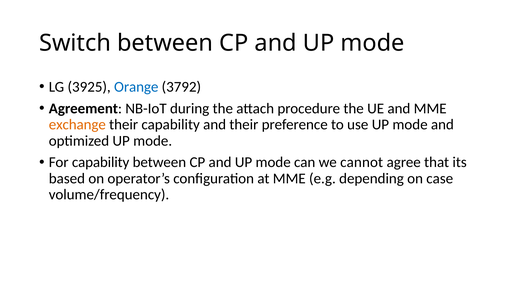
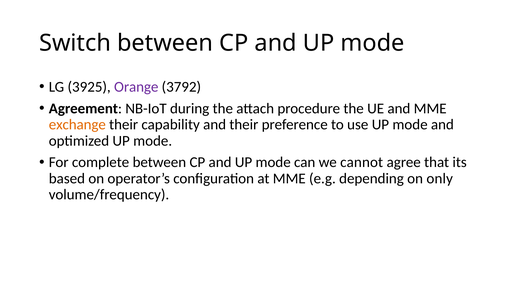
Orange colour: blue -> purple
For capability: capability -> complete
case: case -> only
